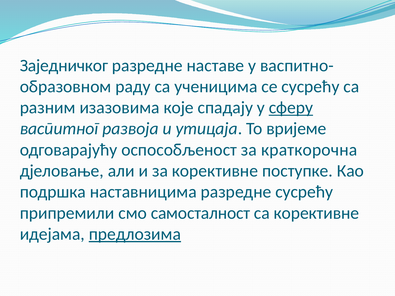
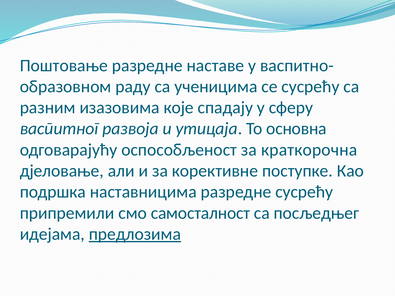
Заједничког: Заједничког -> Поштовање
сферу underline: present -> none
вријеме: вријеме -> основна
са корективне: корективне -> посљедњег
